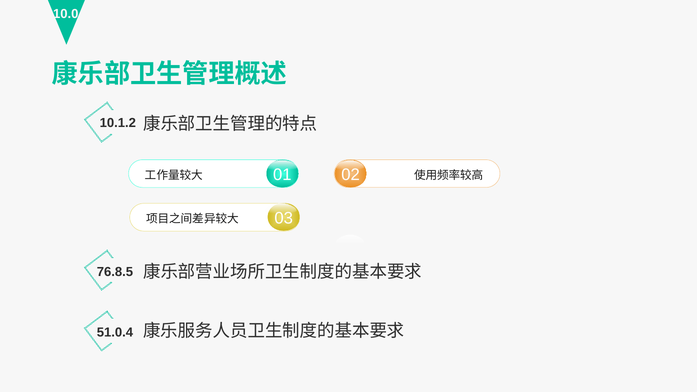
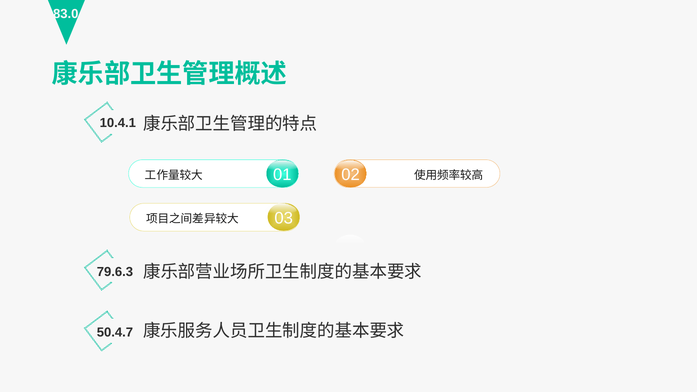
10.0: 10.0 -> 83.0
10.1.2: 10.1.2 -> 10.4.1
76.8.5: 76.8.5 -> 79.6.3
51.0.4: 51.0.4 -> 50.4.7
